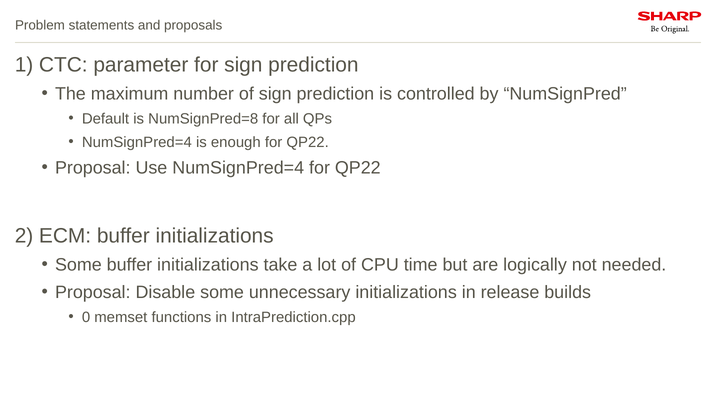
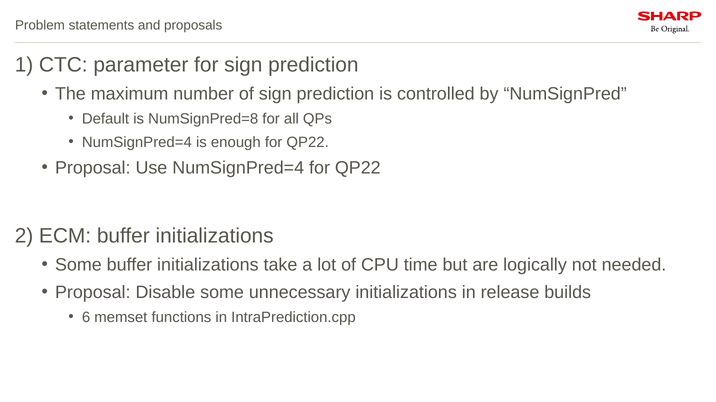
0: 0 -> 6
